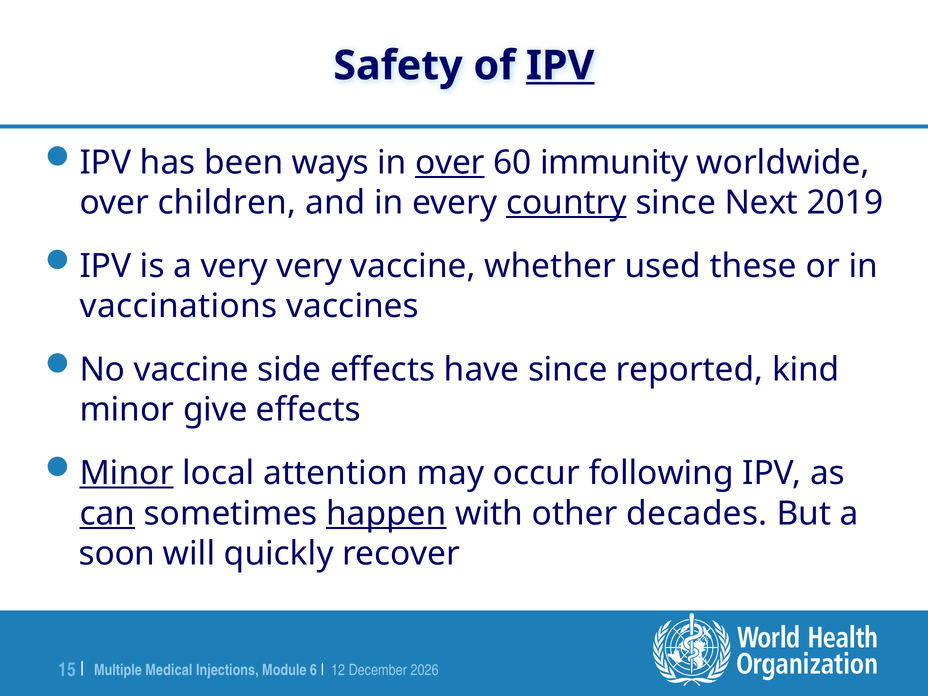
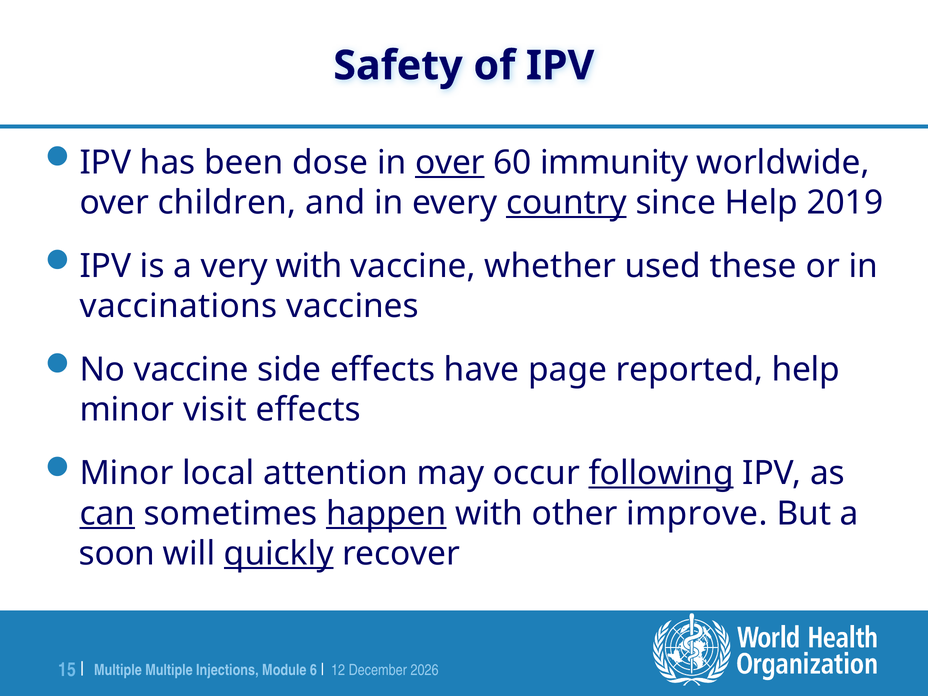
IPV at (560, 66) underline: present -> none
ways: ways -> dose
since Next: Next -> Help
very very: very -> with
have since: since -> page
reported kind: kind -> help
give: give -> visit
Minor at (126, 473) underline: present -> none
following underline: none -> present
decades: decades -> improve
quickly underline: none -> present
Medical at (169, 670): Medical -> Multiple
